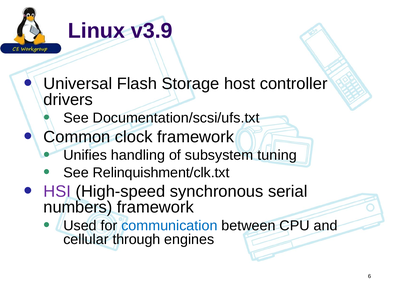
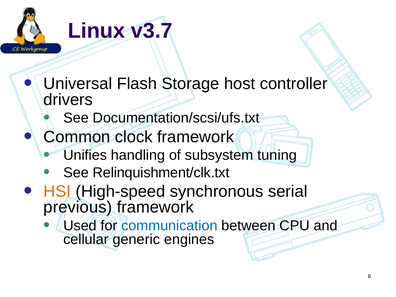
v3.9: v3.9 -> v3.7
HSI colour: purple -> orange
numbers: numbers -> previous
through: through -> generic
